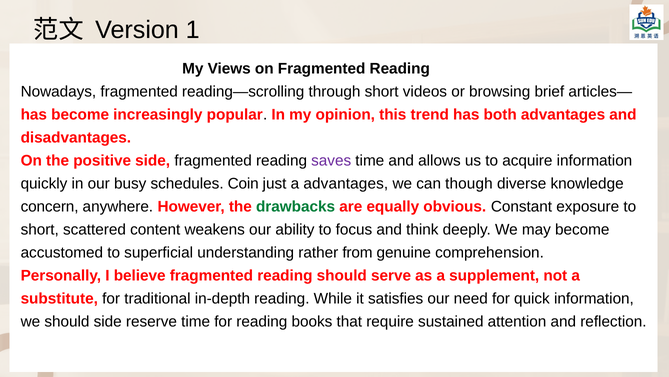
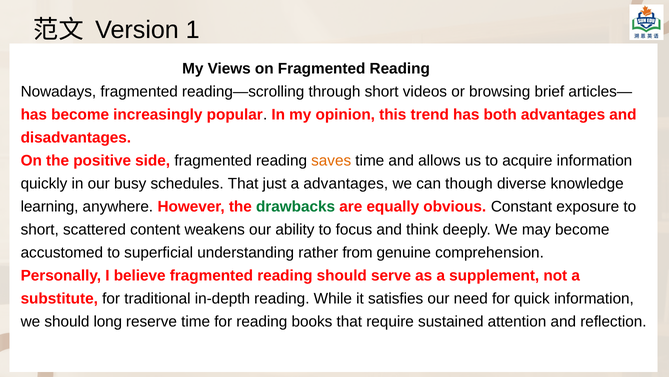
saves colour: purple -> orange
schedules Coin: Coin -> That
concern: concern -> learning
should side: side -> long
